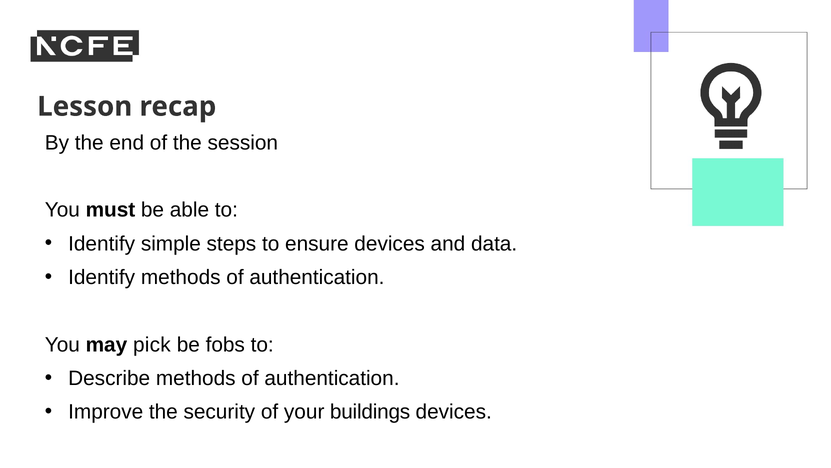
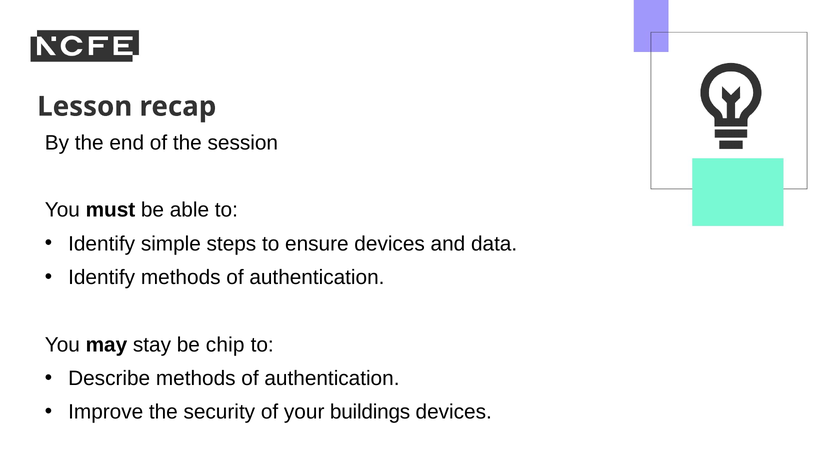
pick: pick -> stay
fobs: fobs -> chip
